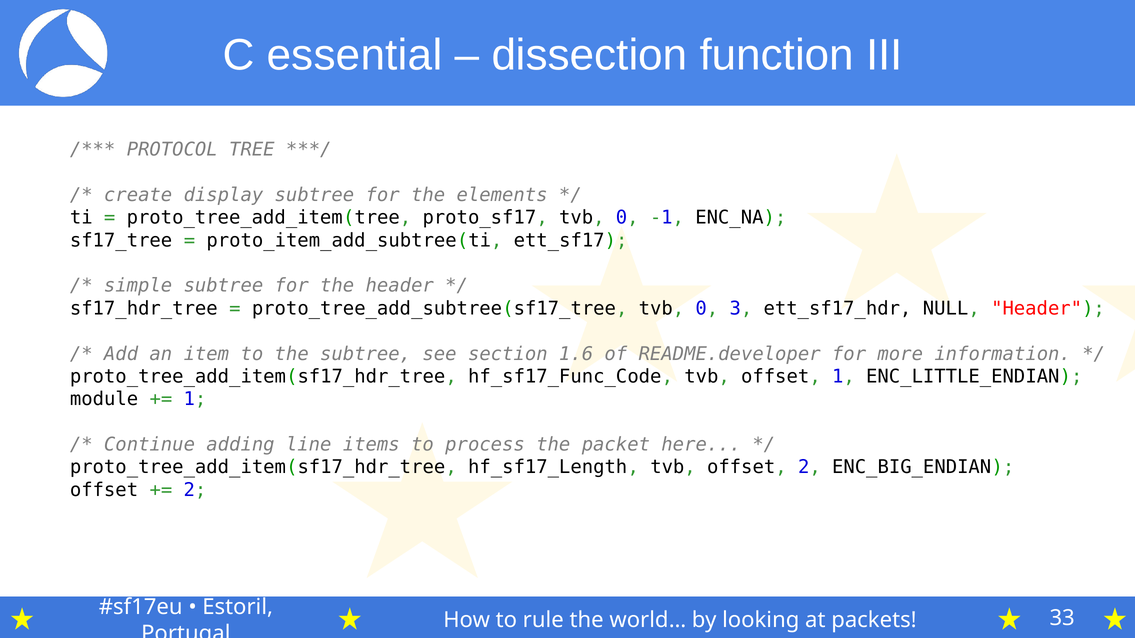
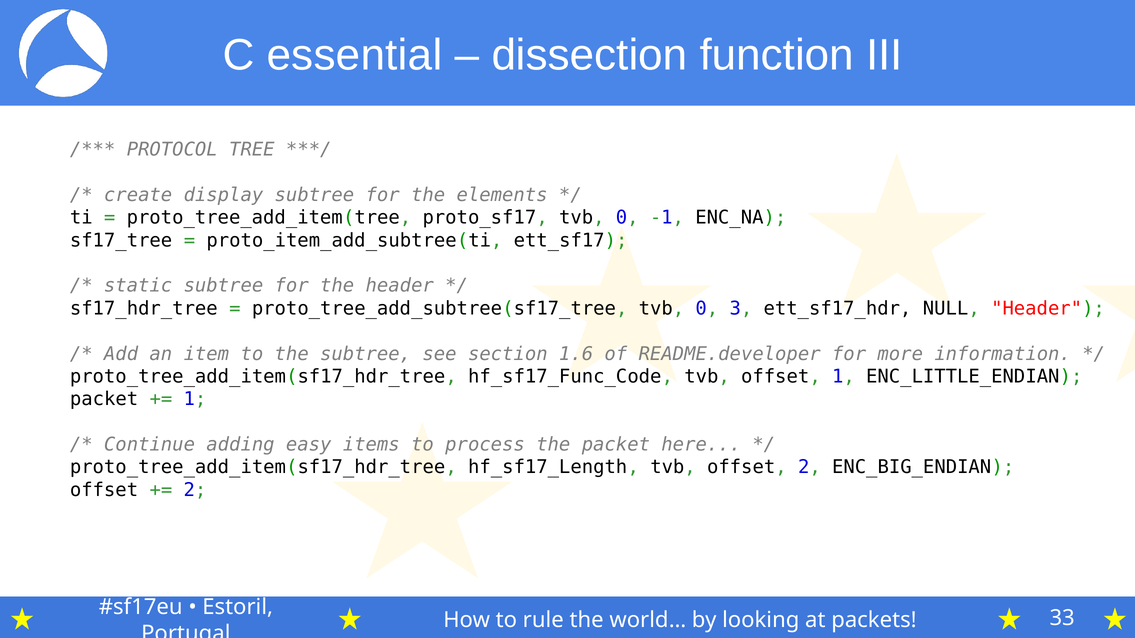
simple: simple -> static
module at (104, 399): module -> packet
line: line -> easy
